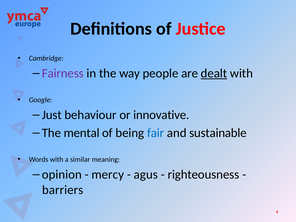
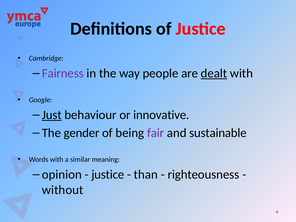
Just underline: none -> present
mental: mental -> gender
fair colour: blue -> purple
mercy at (108, 175): mercy -> justice
agus: agus -> than
barriers: barriers -> without
